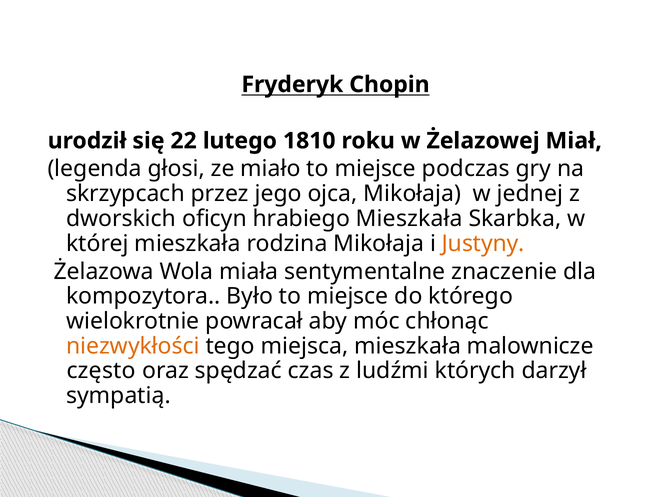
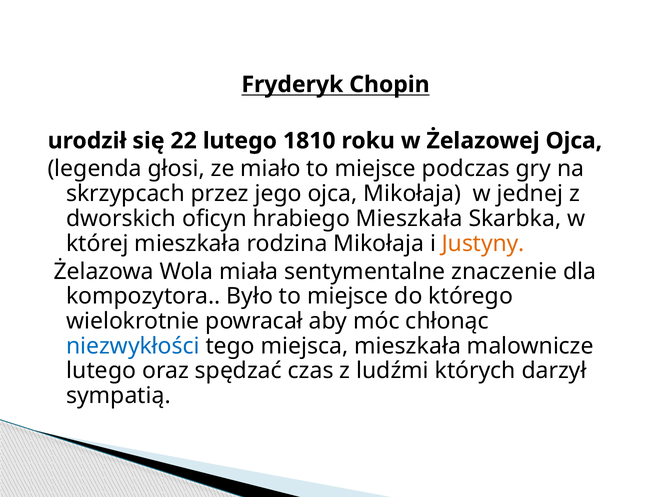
Żelazowej Miał: Miał -> Ojca
niezwykłości colour: orange -> blue
często at (101, 371): często -> lutego
